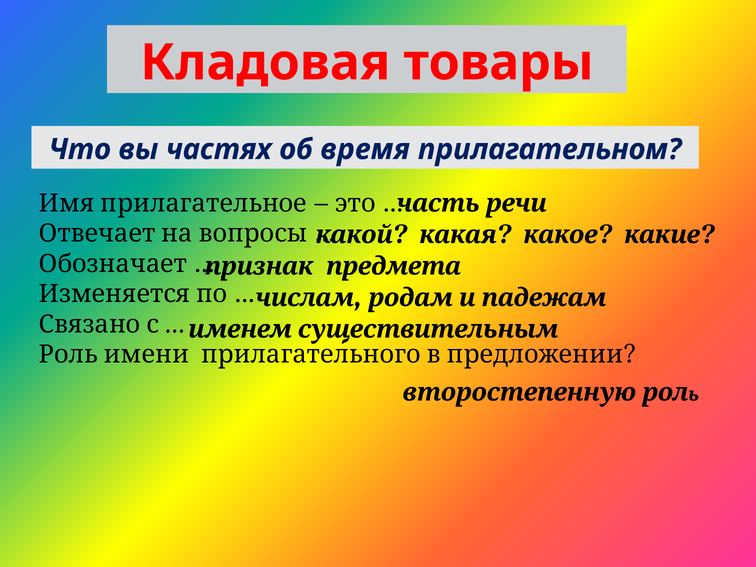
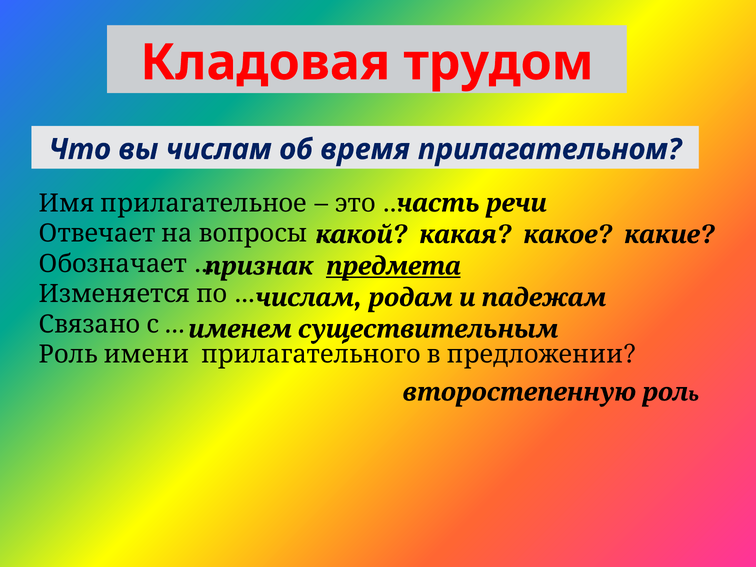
товары: товары -> трудом
вы частях: частях -> числам
предмета underline: none -> present
